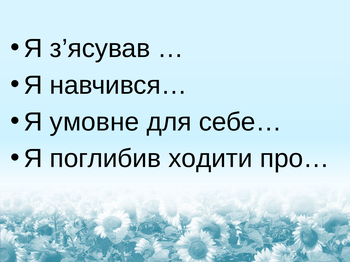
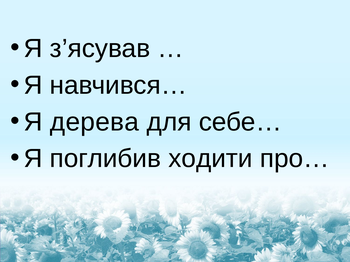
умовне: умовне -> дерева
